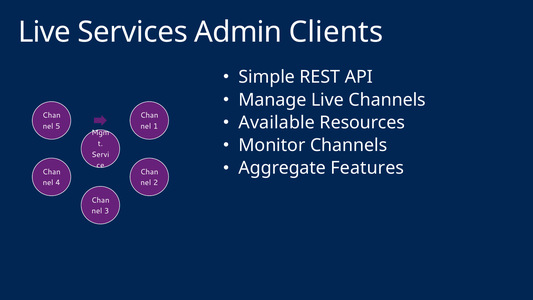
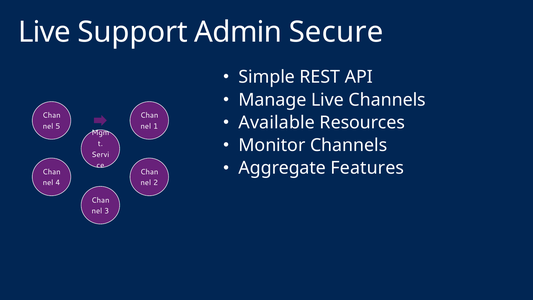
Services: Services -> Support
Clients: Clients -> Secure
